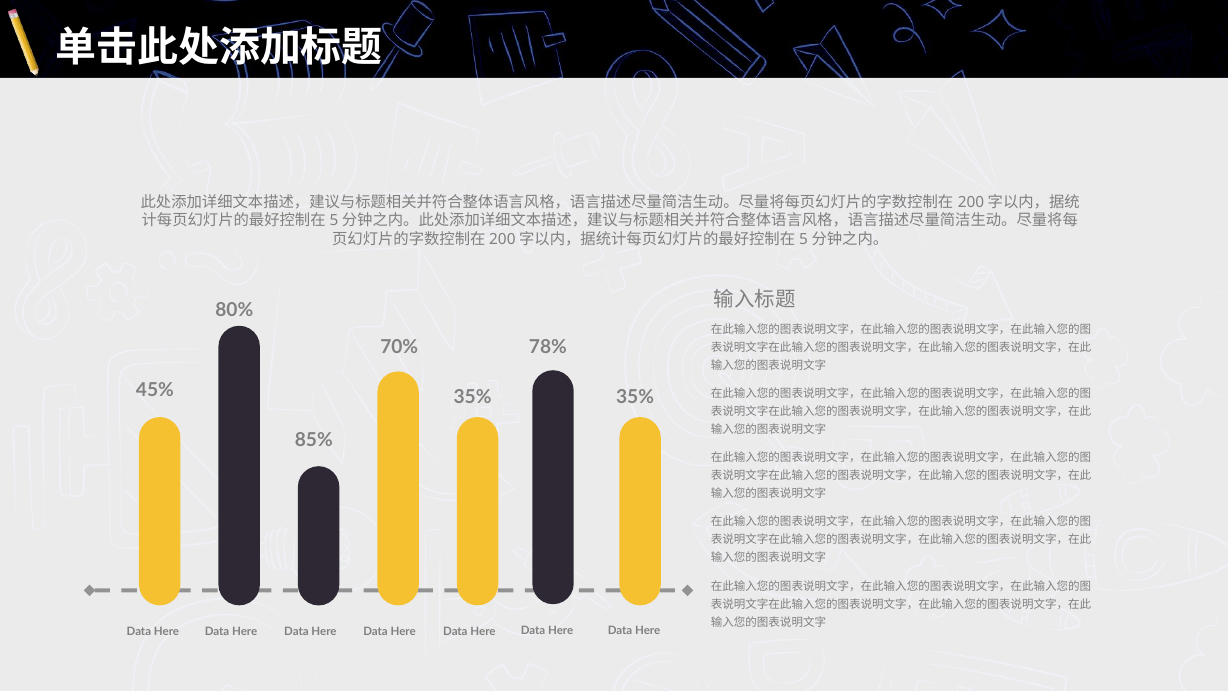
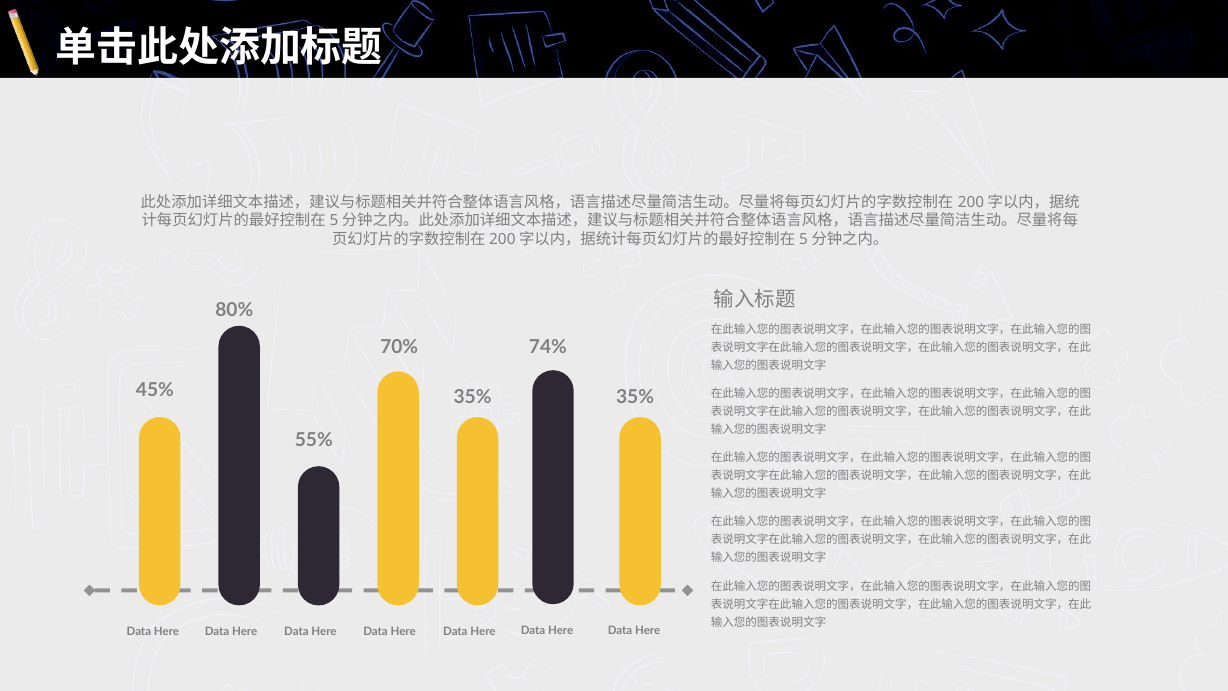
78%: 78% -> 74%
85%: 85% -> 55%
